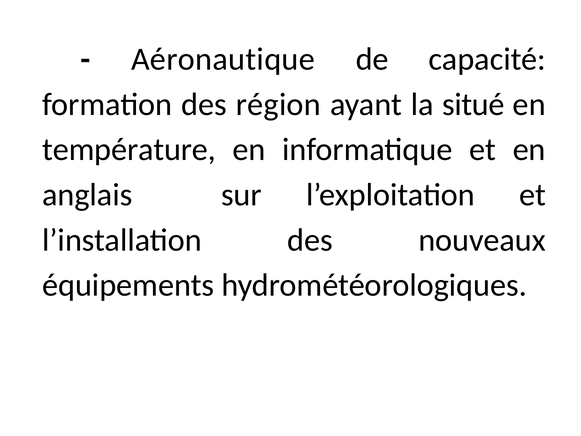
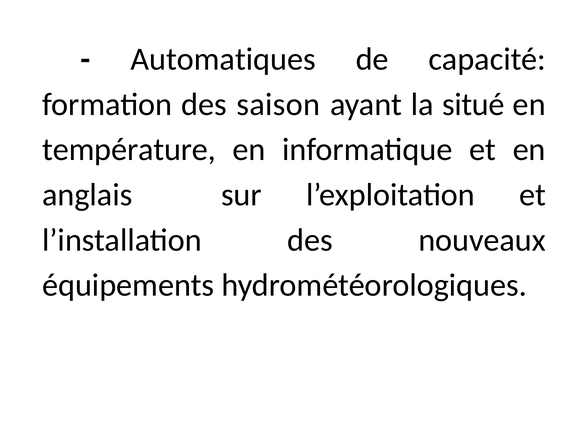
Aéronautique: Aéronautique -> Automatiques
région: région -> saison
